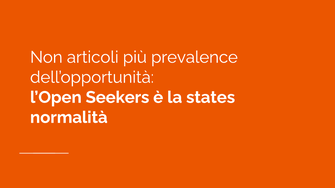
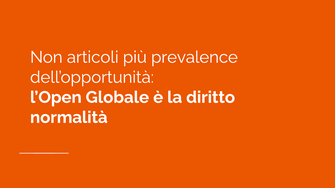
Seekers: Seekers -> Globale
states: states -> diritto
